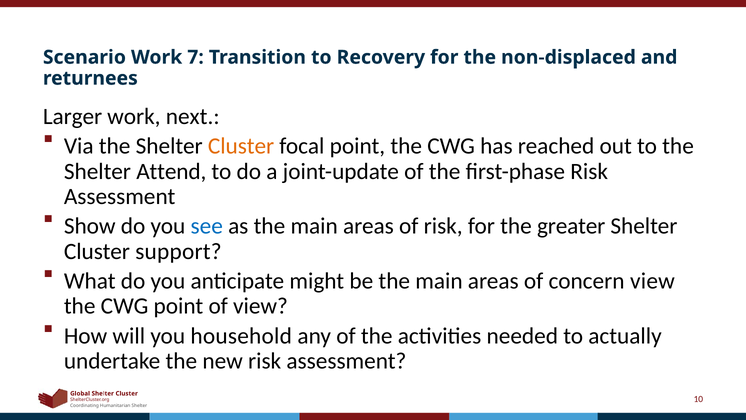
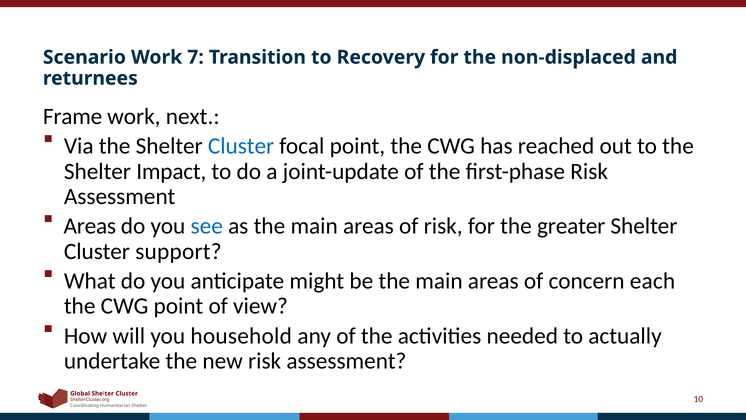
Larger: Larger -> Frame
Cluster at (241, 146) colour: orange -> blue
Attend: Attend -> Impact
Show at (90, 226): Show -> Areas
concern view: view -> each
